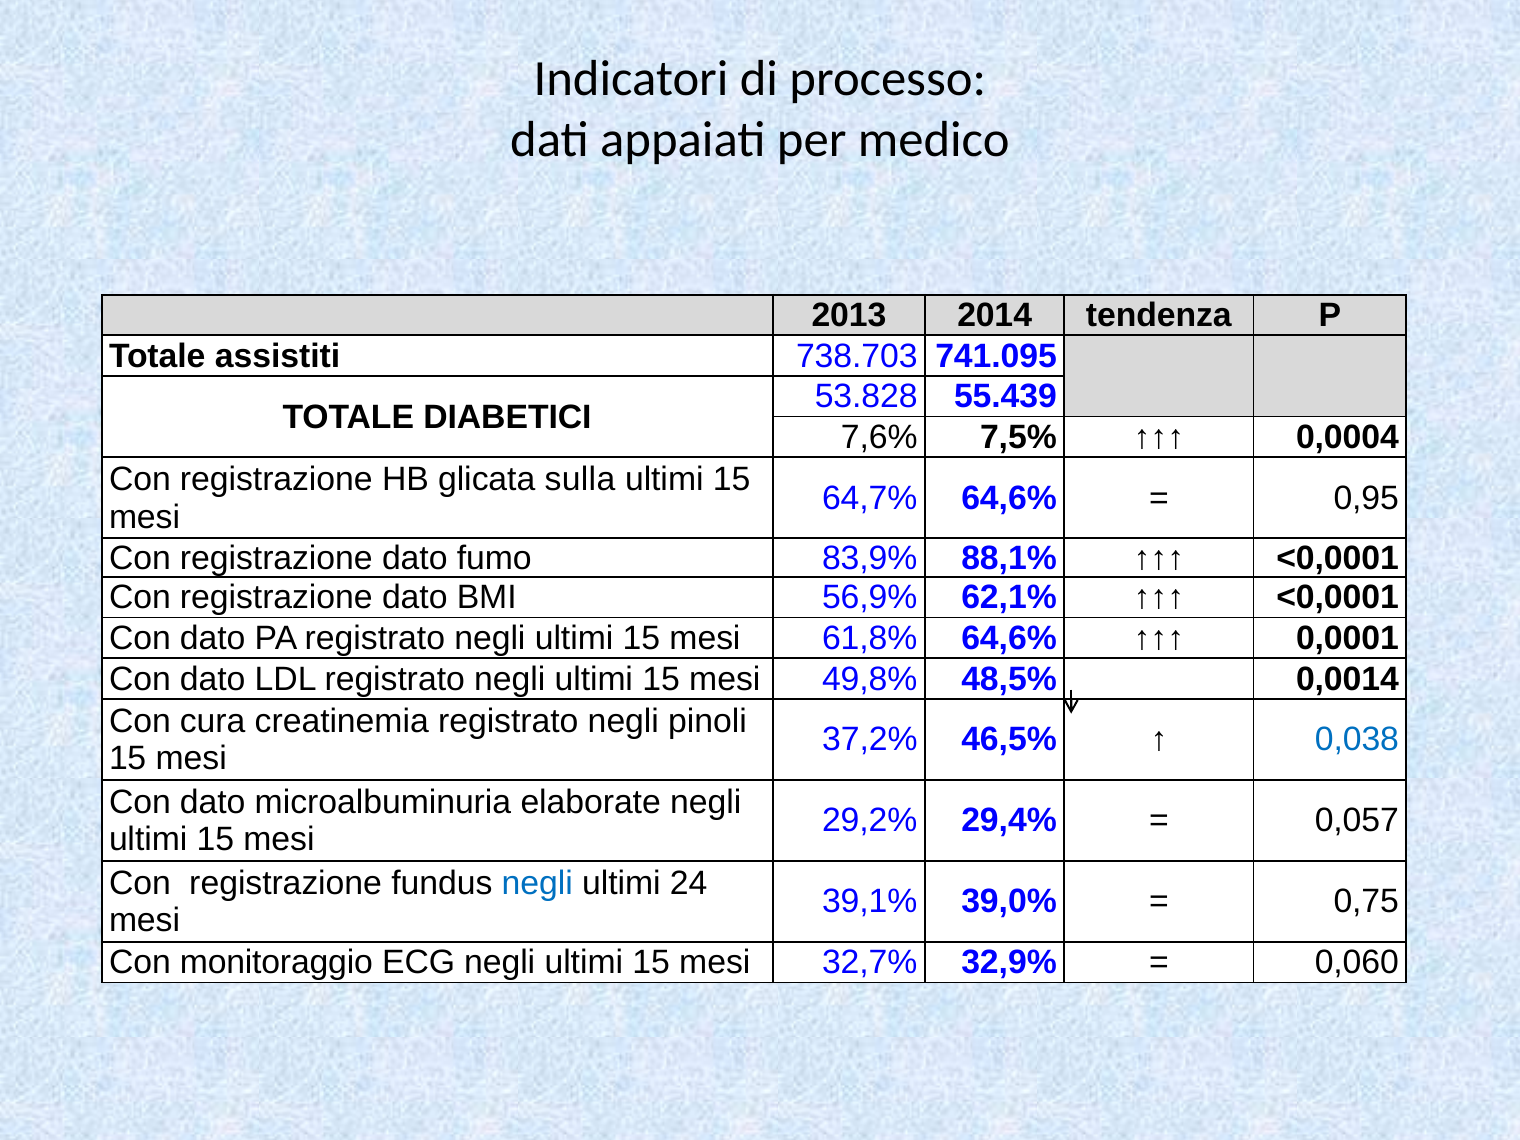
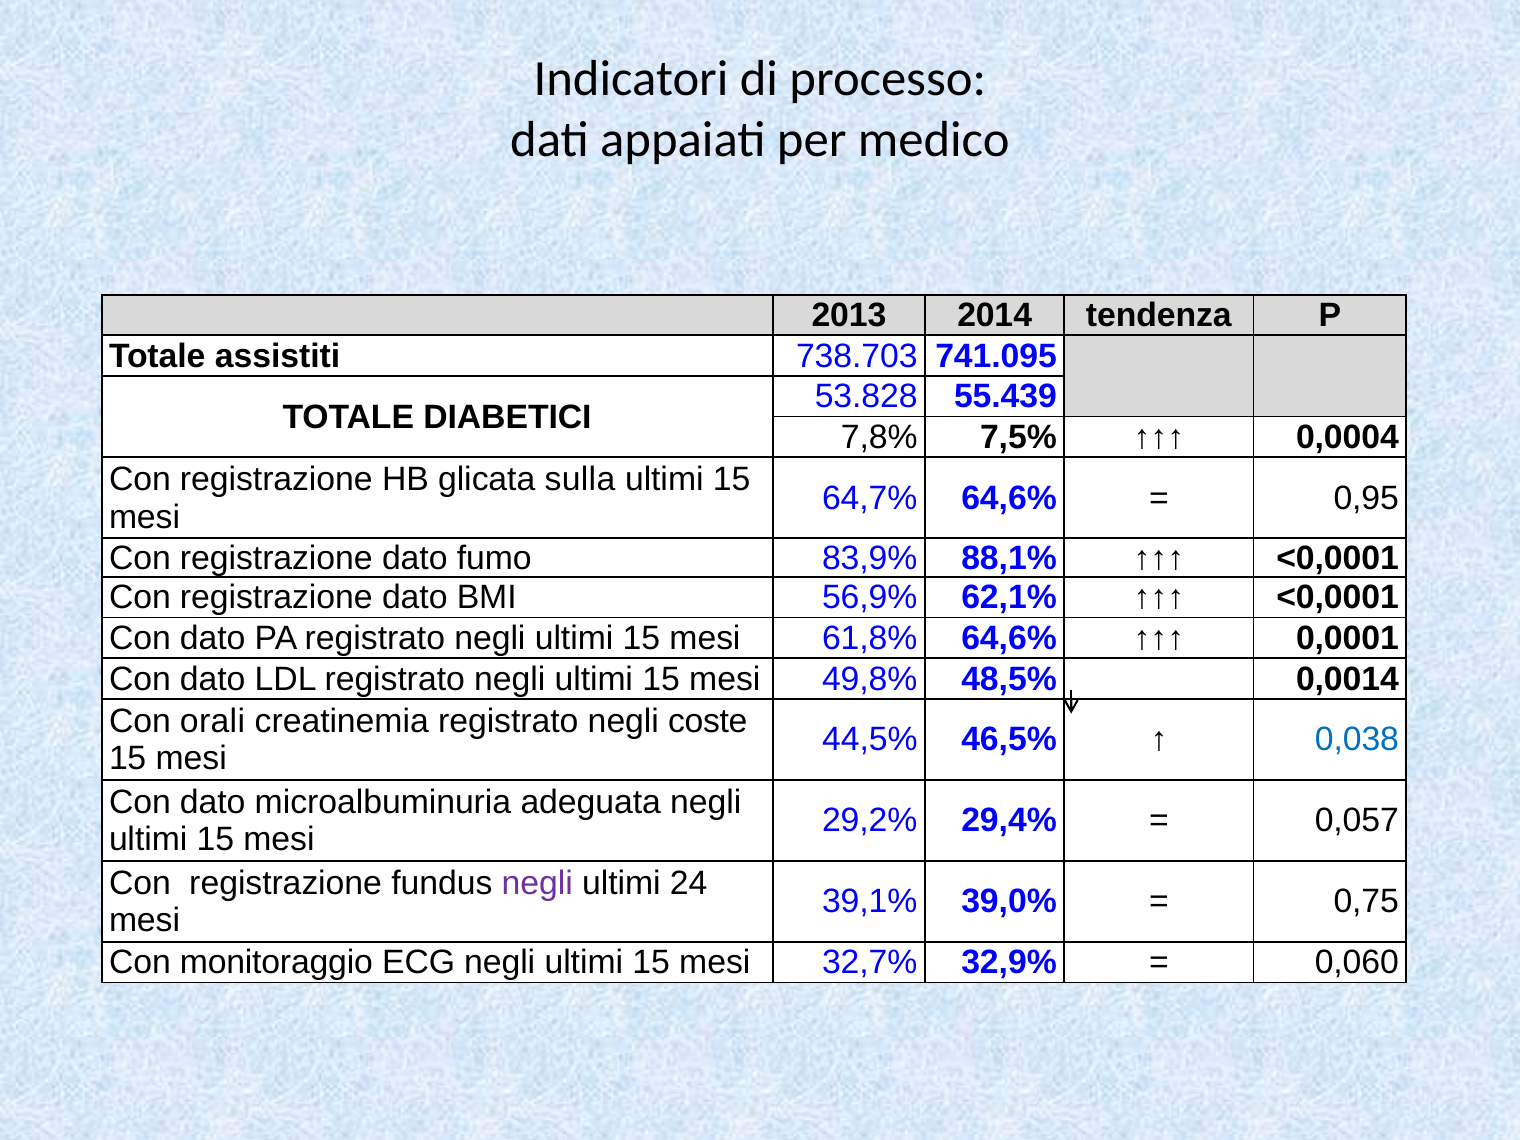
7,6%: 7,6% -> 7,8%
cura: cura -> orali
pinoli: pinoli -> coste
37,2%: 37,2% -> 44,5%
elaborate: elaborate -> adeguata
negli at (537, 883) colour: blue -> purple
